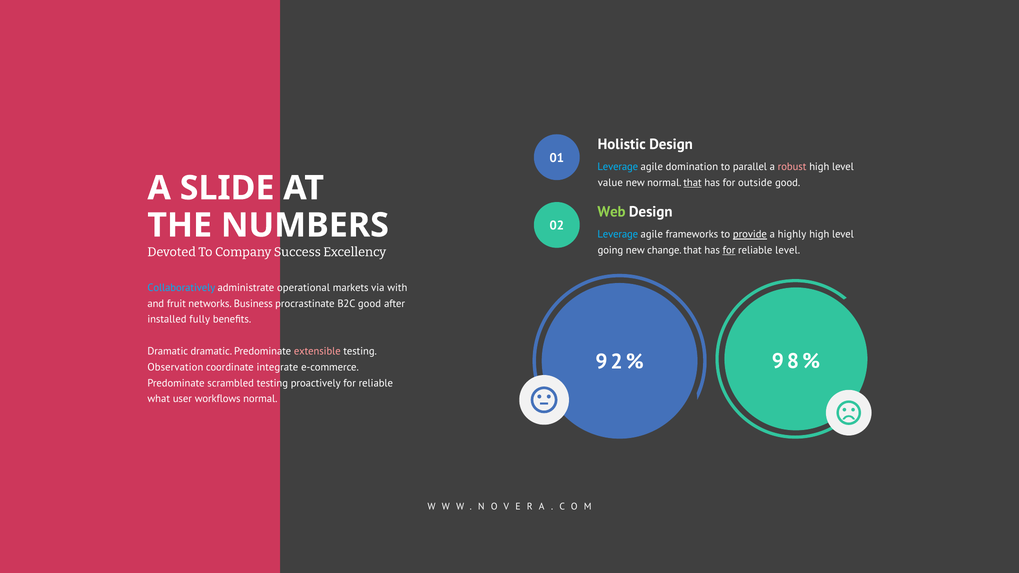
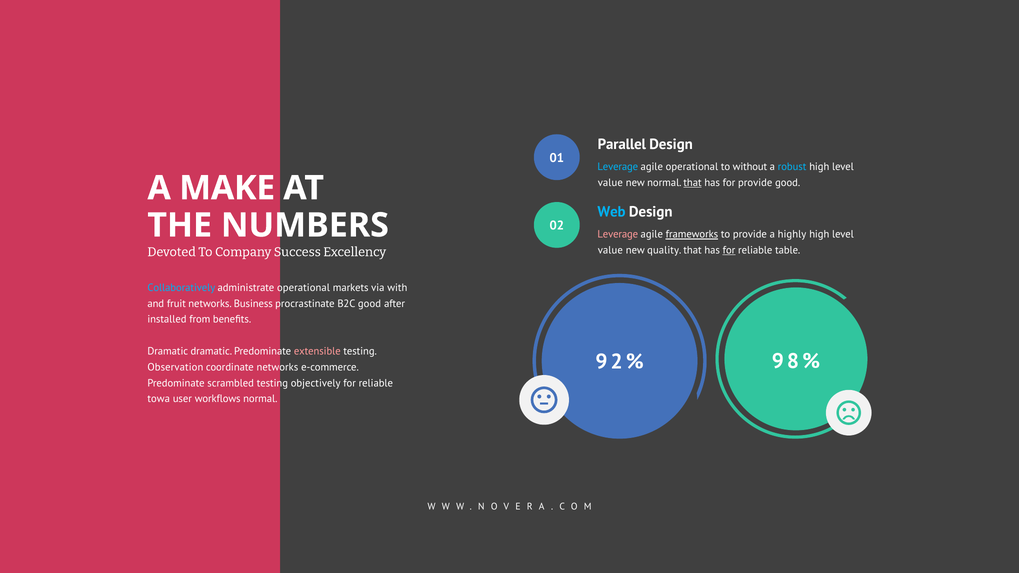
Holistic: Holistic -> Parallel
agile domination: domination -> operational
parallel: parallel -> without
robust colour: pink -> light blue
for outside: outside -> provide
SLIDE: SLIDE -> MAKE
Web colour: light green -> light blue
Leverage at (618, 234) colour: light blue -> pink
frameworks underline: none -> present
provide at (750, 234) underline: present -> none
going at (610, 250): going -> value
change: change -> quality
reliable level: level -> table
fully: fully -> from
coordinate integrate: integrate -> networks
proactively: proactively -> objectively
what: what -> towa
